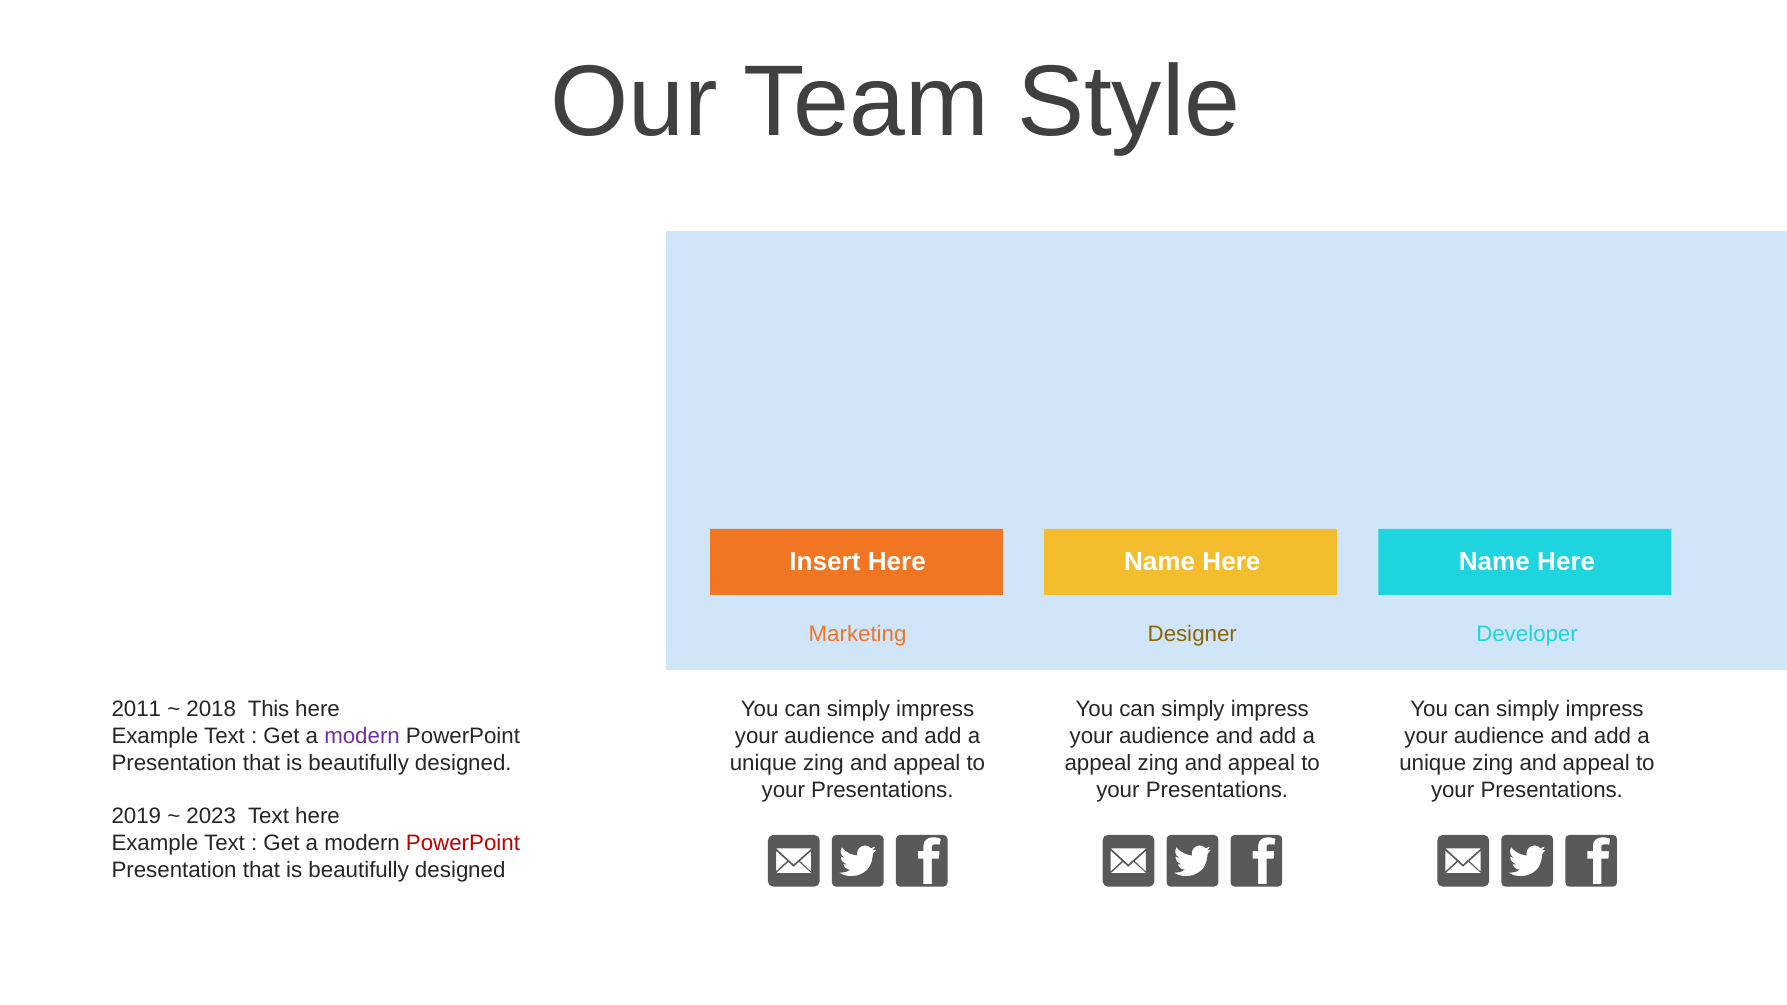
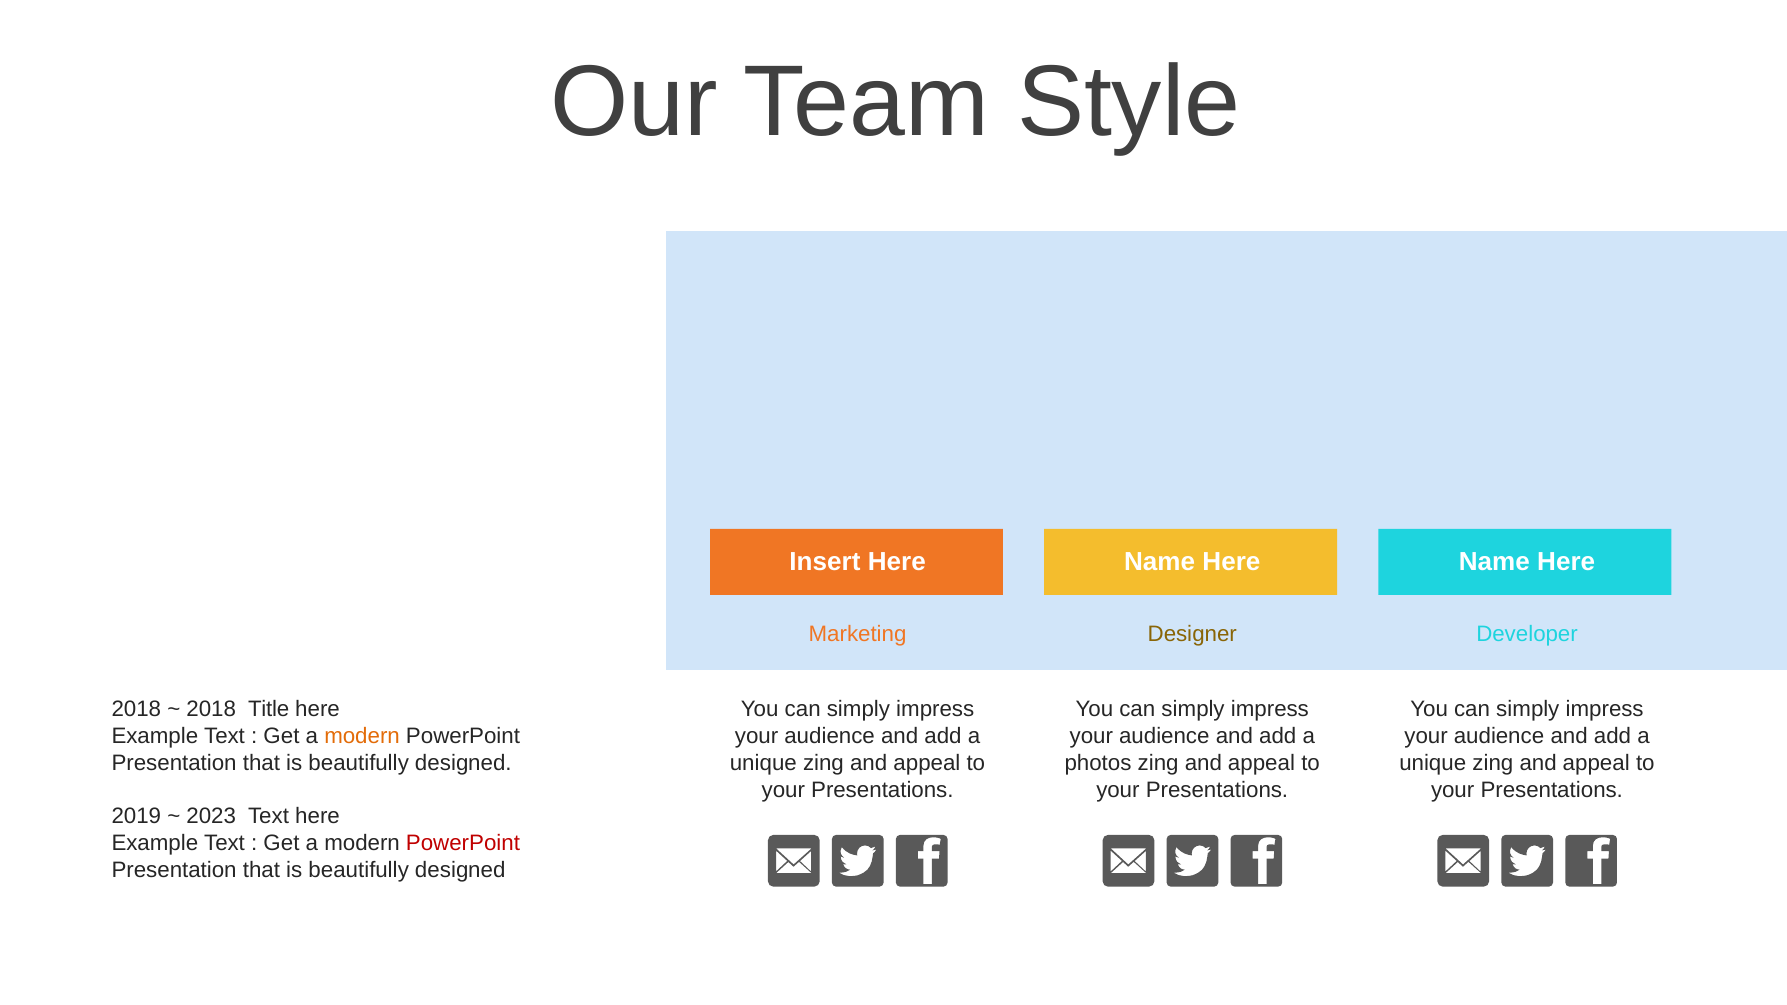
2011 at (136, 710): 2011 -> 2018
This: This -> Title
modern at (362, 736) colour: purple -> orange
appeal at (1098, 763): appeal -> photos
